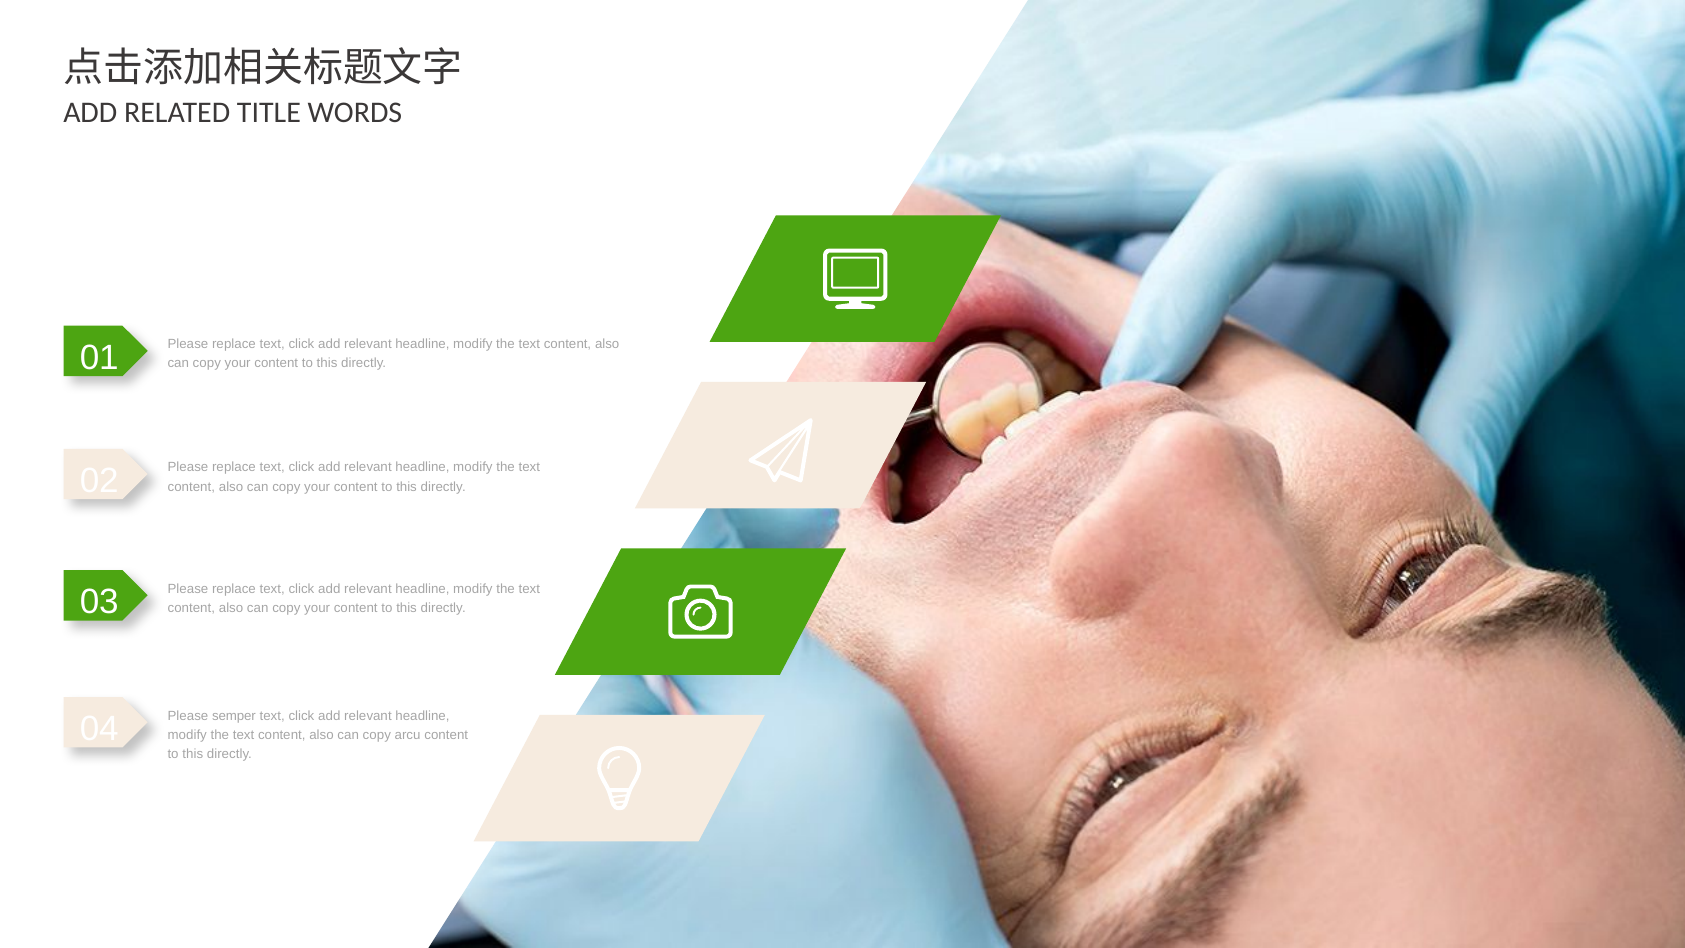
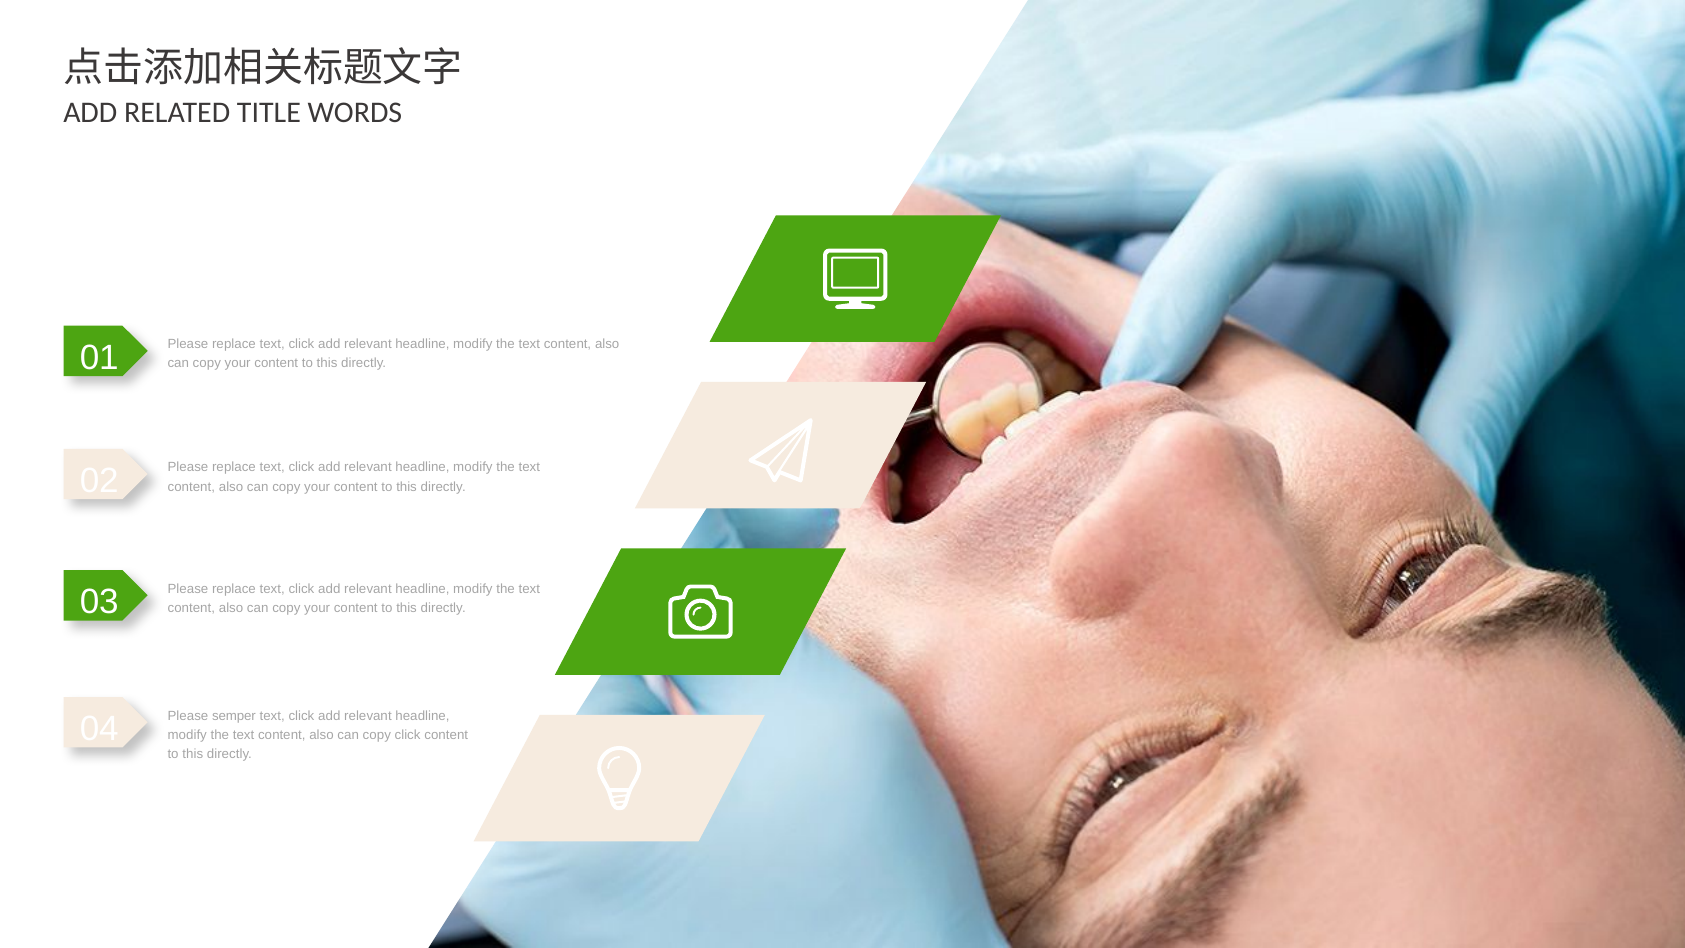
copy arcu: arcu -> click
